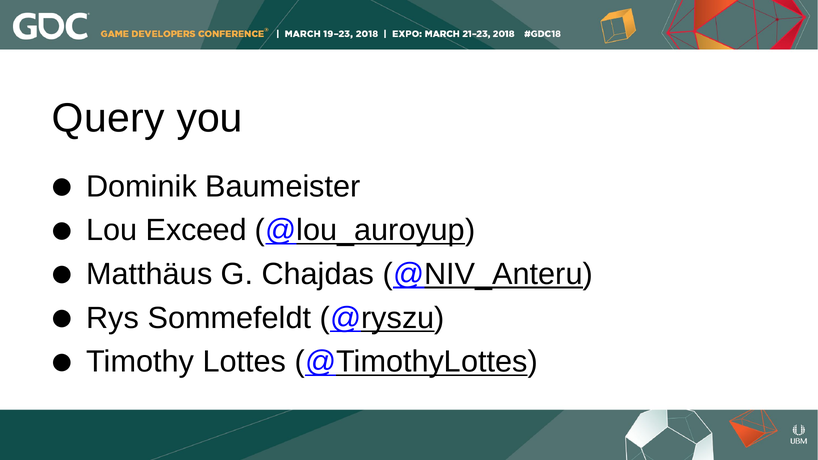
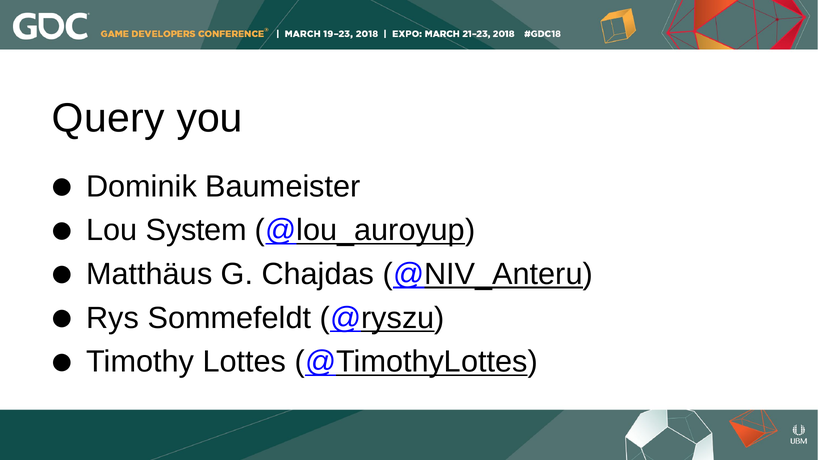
Exceed: Exceed -> System
